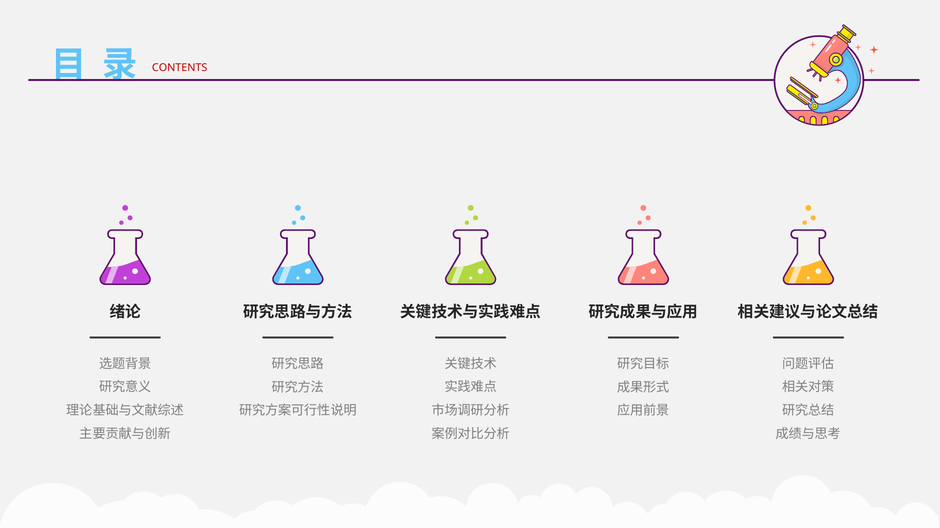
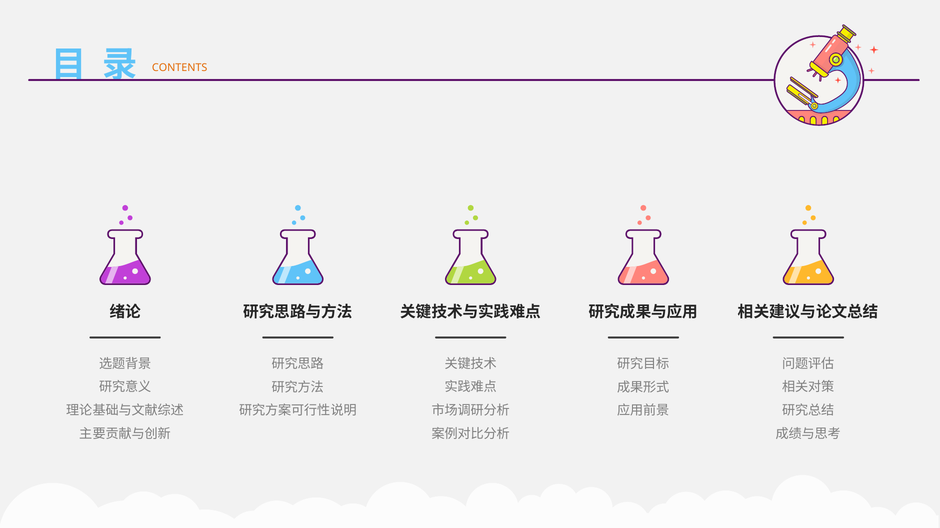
CONTENTS colour: red -> orange
